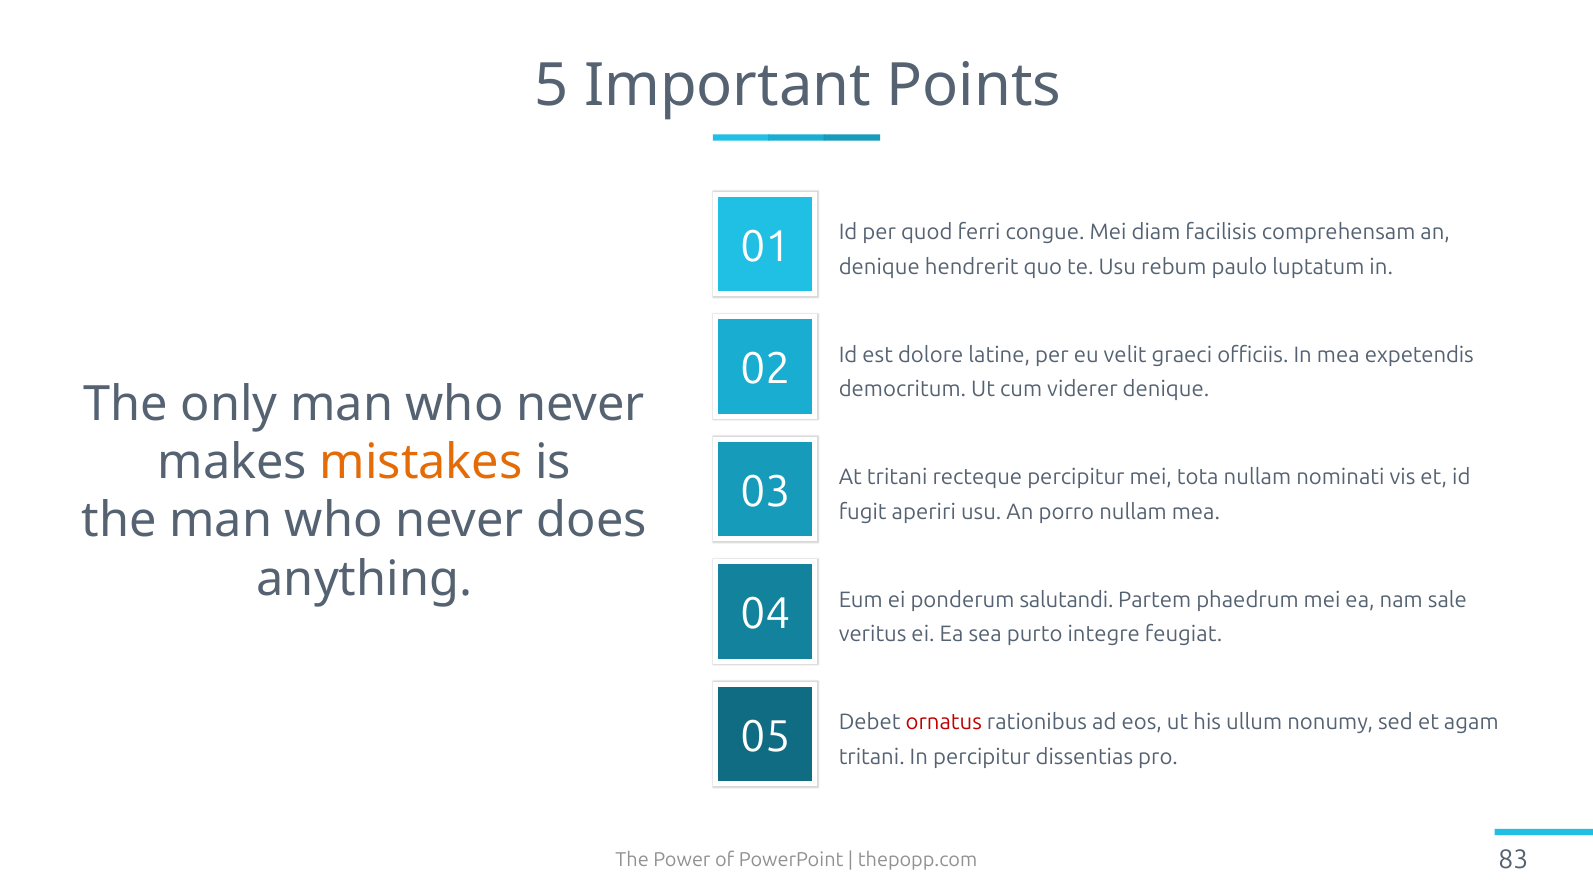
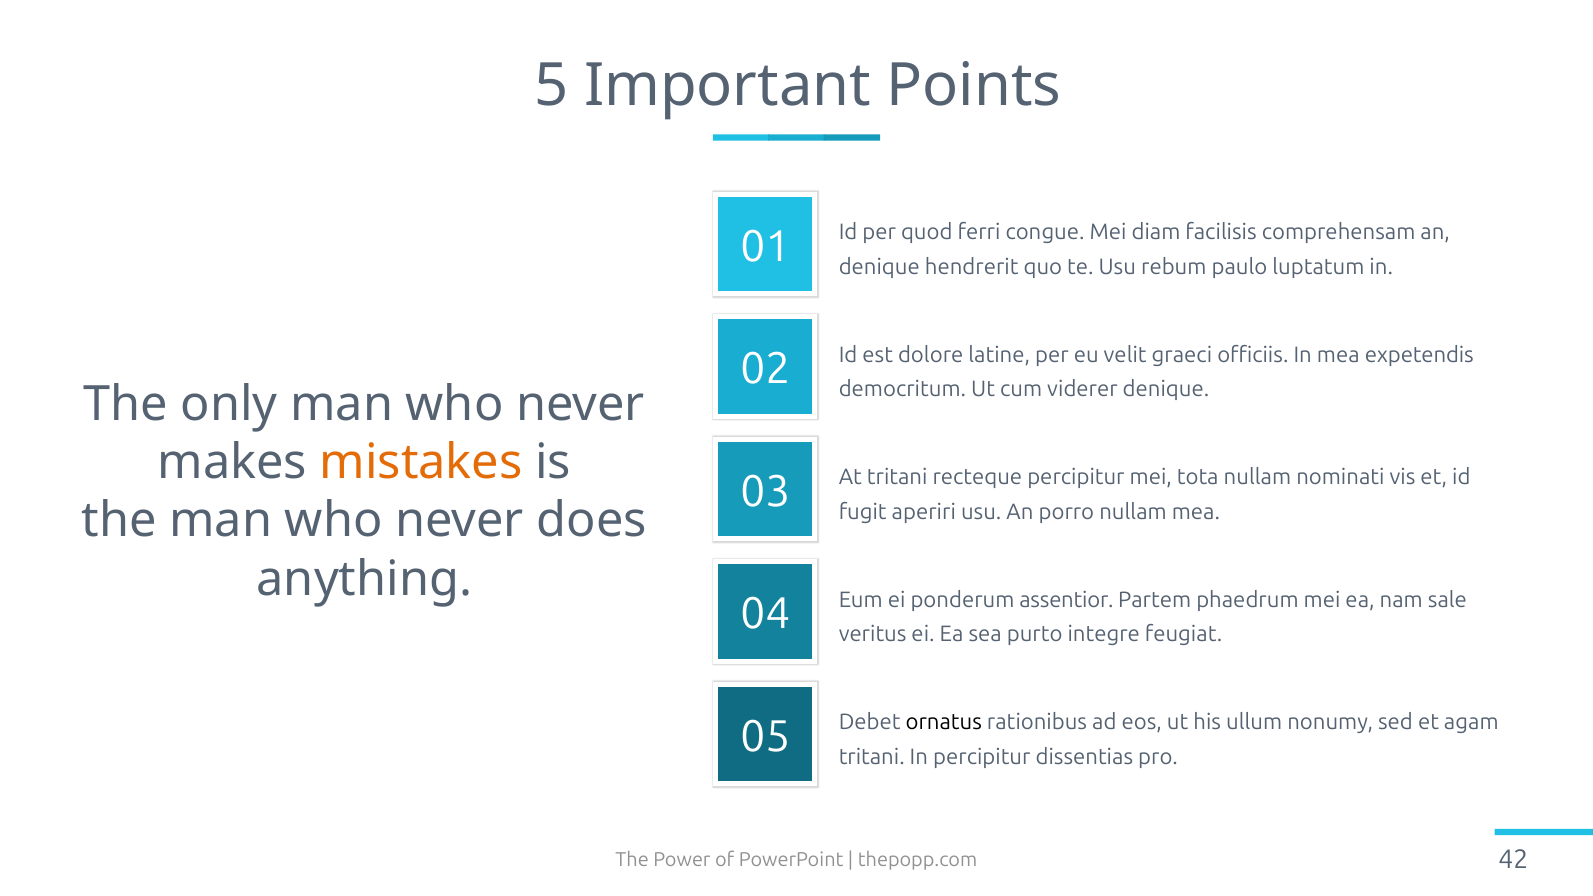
salutandi: salutandi -> assentior
ornatus colour: red -> black
83: 83 -> 42
